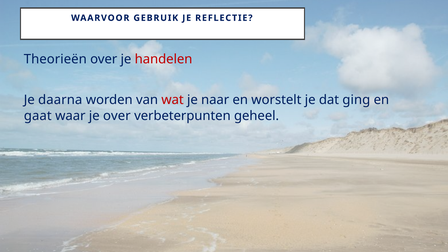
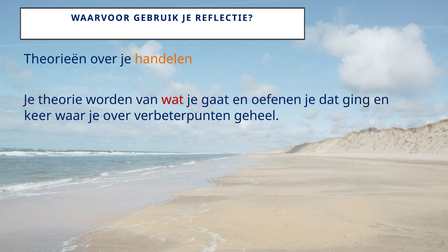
handelen colour: red -> orange
daarna: daarna -> theorie
naar: naar -> gaat
worstelt: worstelt -> oefenen
gaat: gaat -> keer
